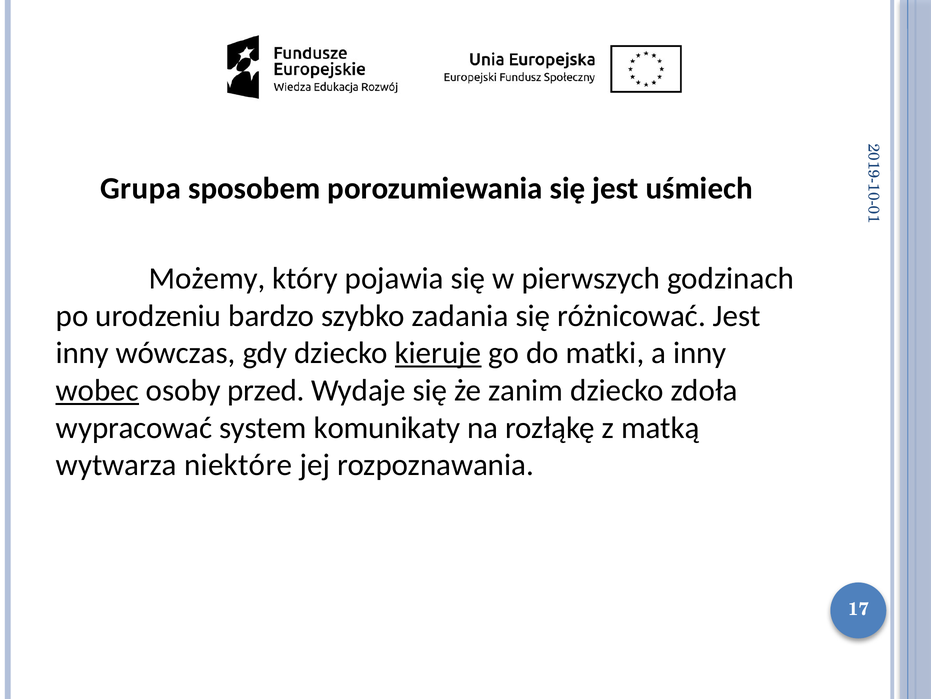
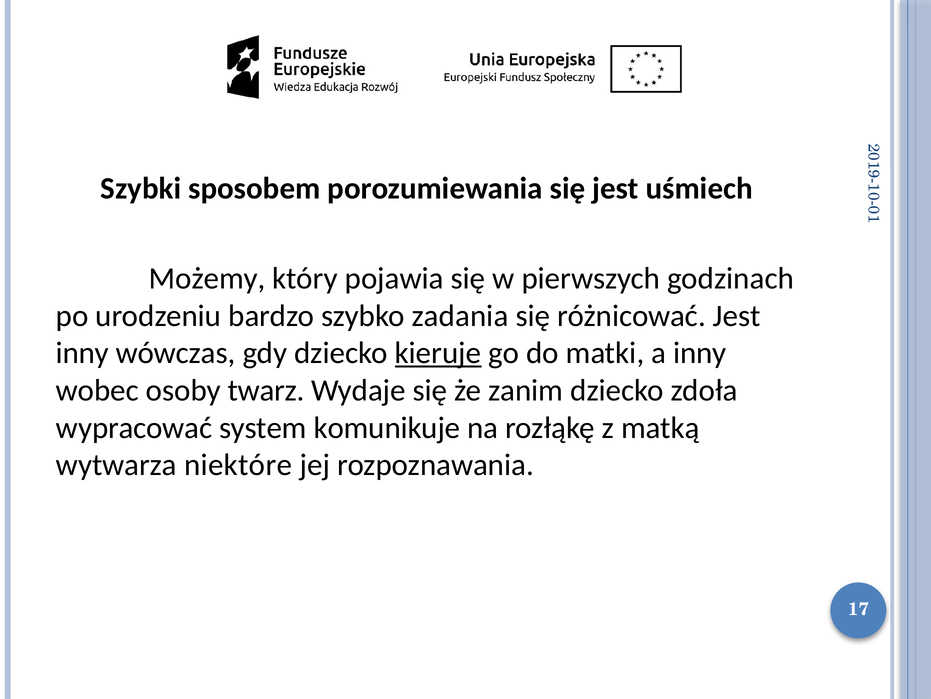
Grupa: Grupa -> Szybki
wobec underline: present -> none
przed: przed -> twarz
komunikaty: komunikaty -> komunikuje
